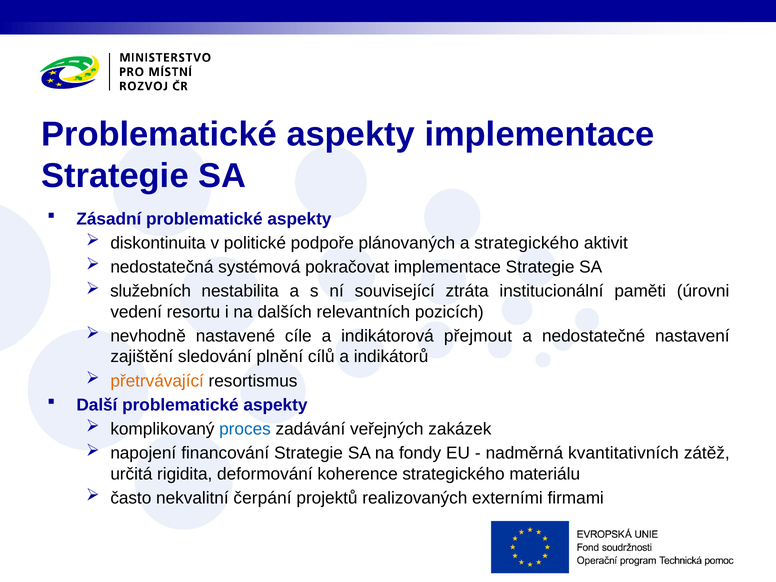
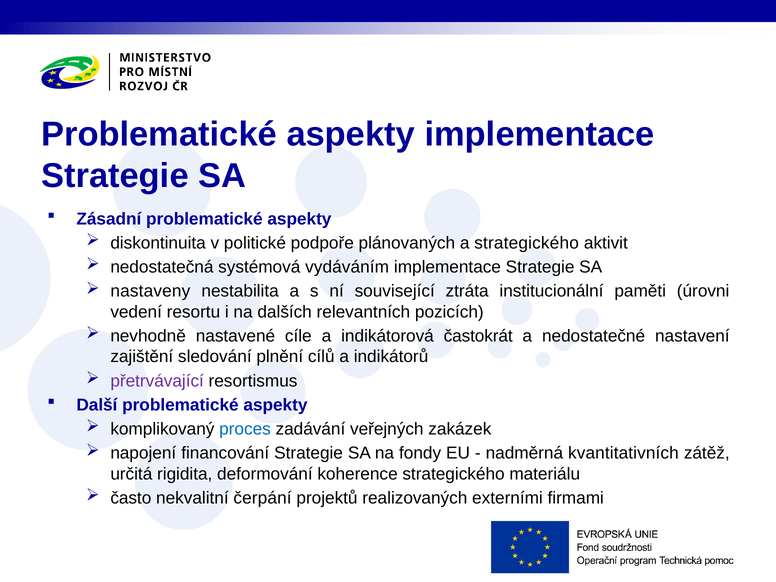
pokračovat: pokračovat -> vydáváním
služebních: služebních -> nastaveny
přejmout: přejmout -> častokrát
přetrvávající colour: orange -> purple
